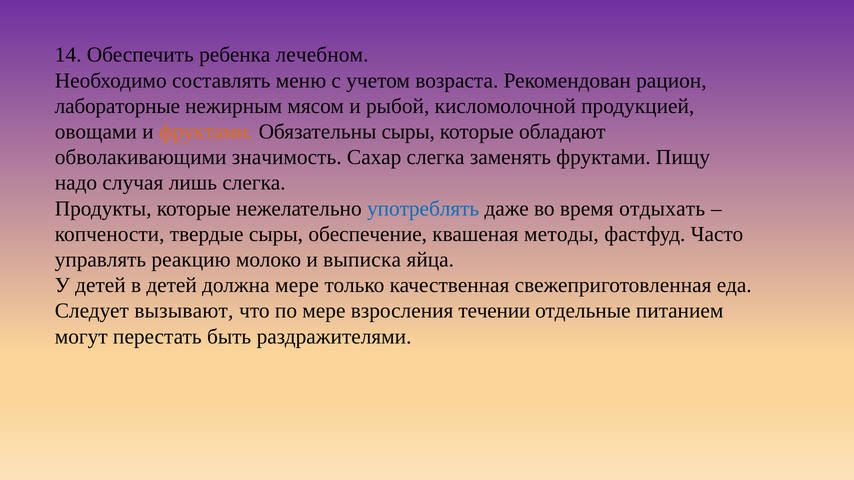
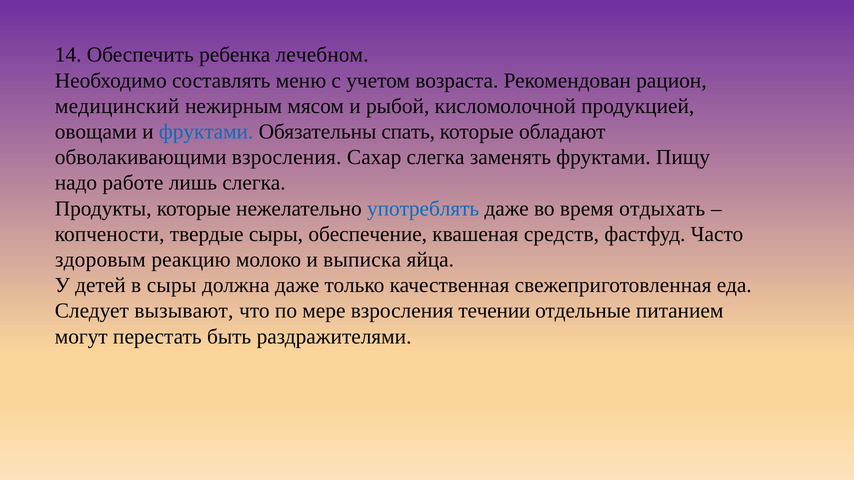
лабораторные: лабораторные -> медицинский
фруктами at (206, 132) colour: orange -> blue
Обязательны сыры: сыры -> спать
обволакивающими значимость: значимость -> взросления
случая: случая -> работе
методы: методы -> средств
управлять: управлять -> здоровым
в детей: детей -> сыры
должна мере: мере -> даже
